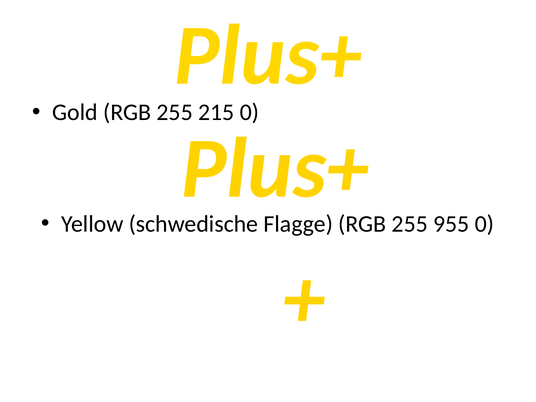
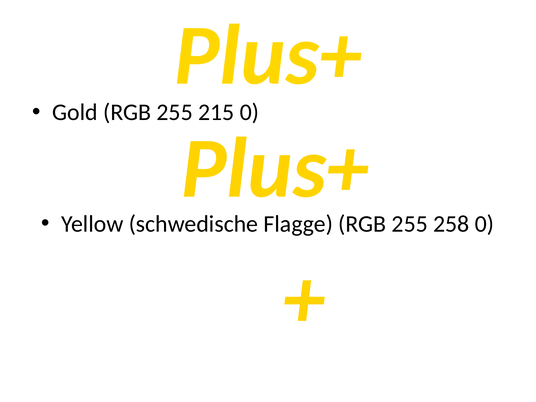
955: 955 -> 258
